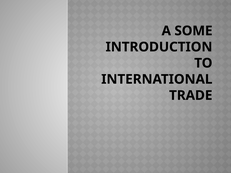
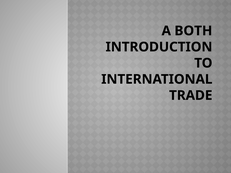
SOME: SOME -> BOTH
